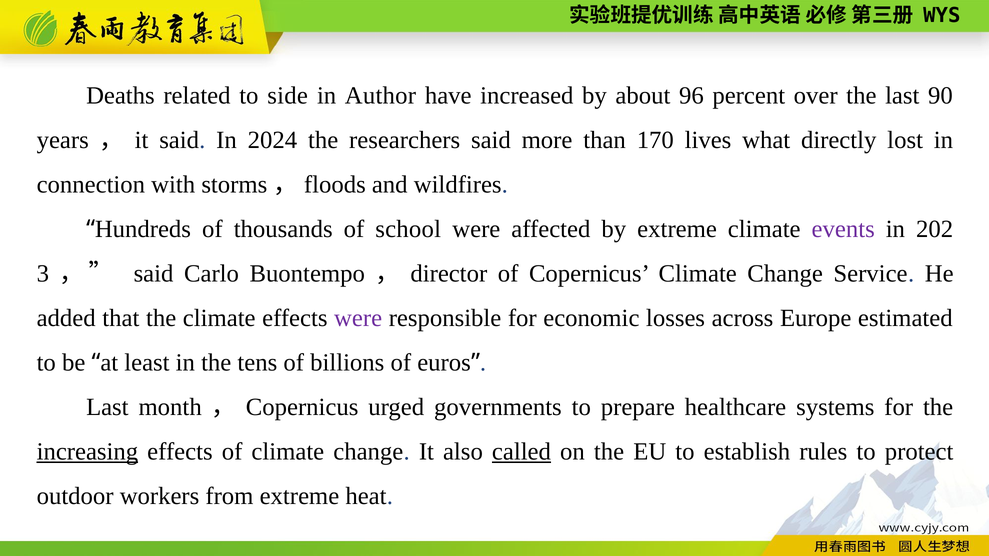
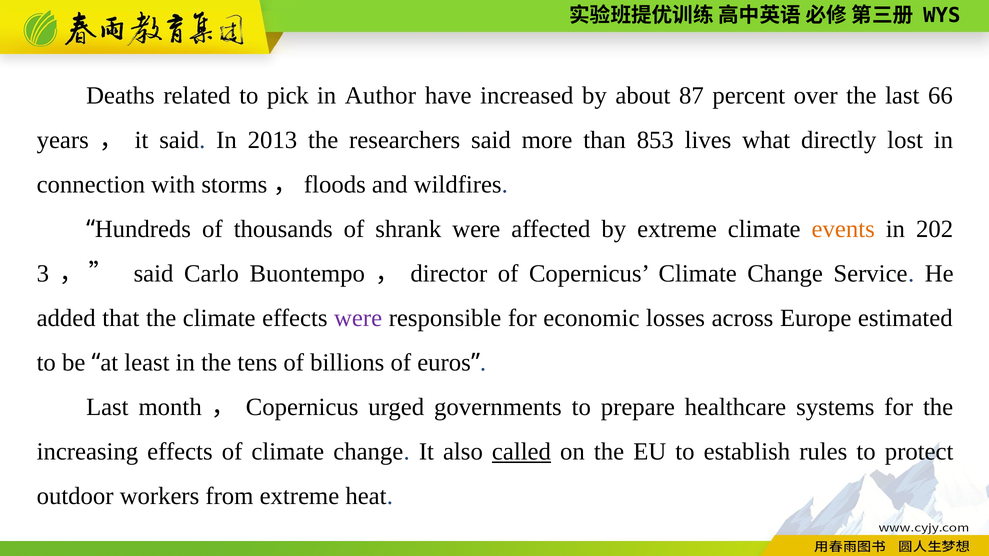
side: side -> pick
96: 96 -> 87
90: 90 -> 66
2024: 2024 -> 2013
170: 170 -> 853
school: school -> shrank
events colour: purple -> orange
increasing underline: present -> none
